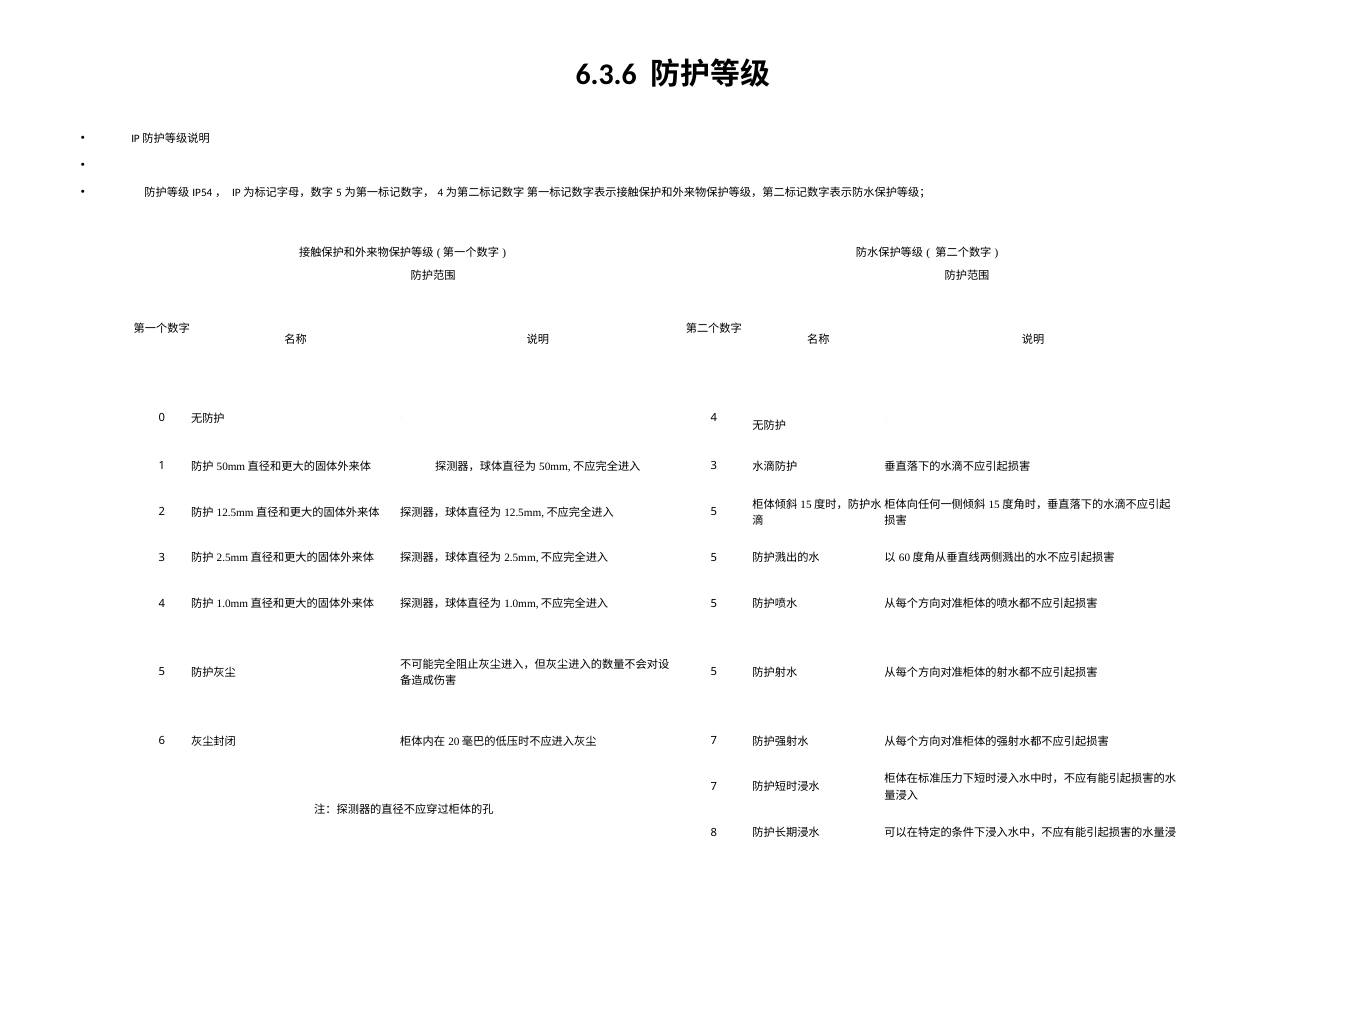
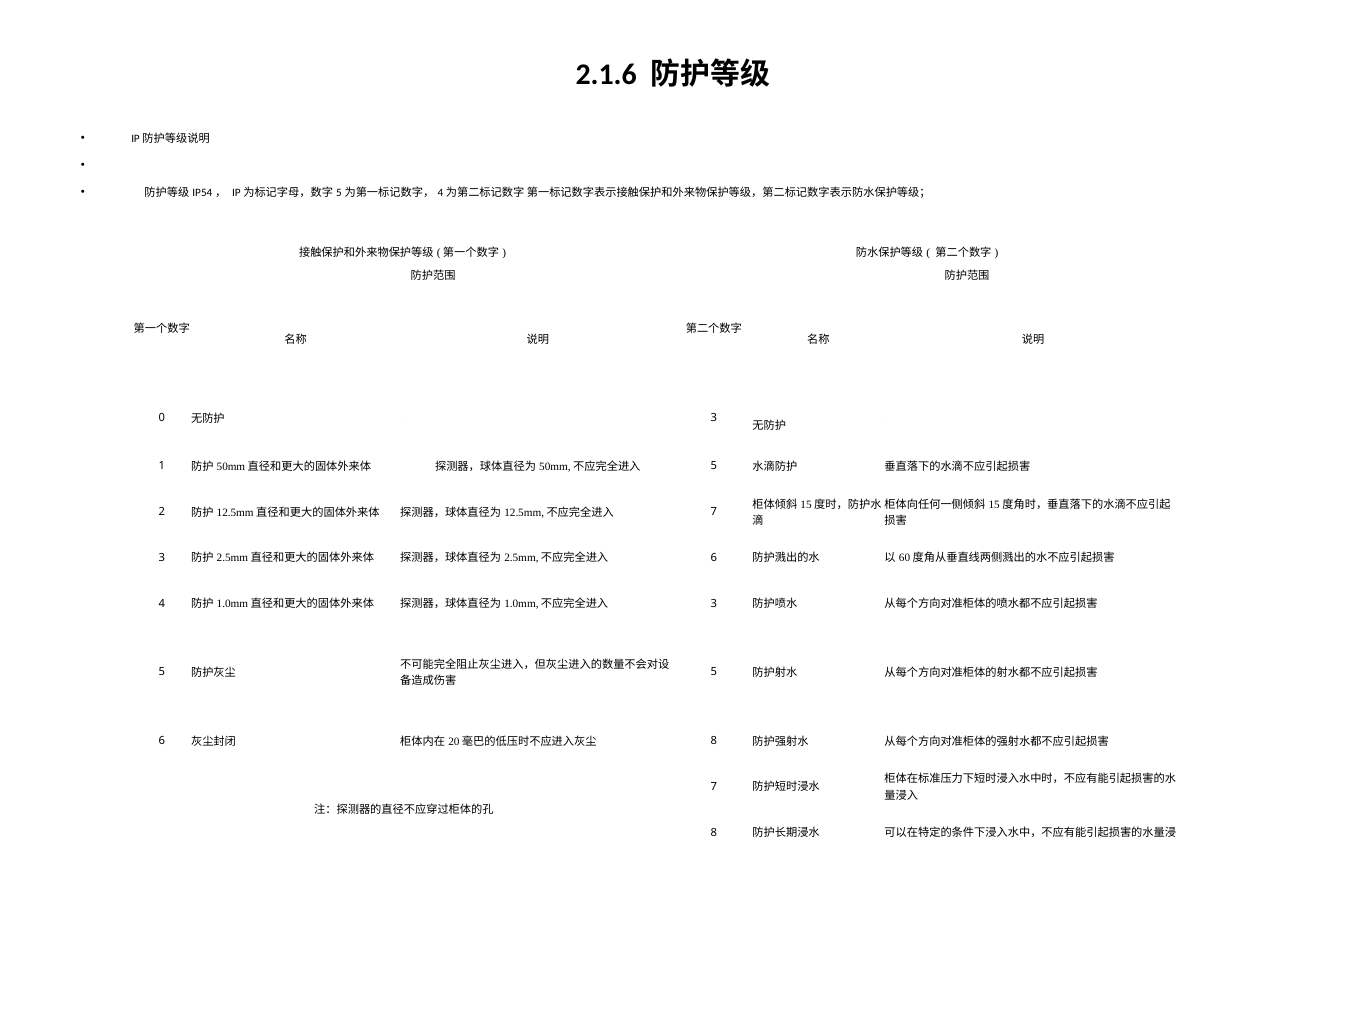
6.3.6: 6.3.6 -> 2.1.6
4 at (714, 417): 4 -> 3
3 at (714, 466): 3 -> 5
5 at (714, 511): 5 -> 7
5 at (714, 557): 5 -> 6
5 at (714, 603): 5 -> 3
7 at (714, 740): 7 -> 8
